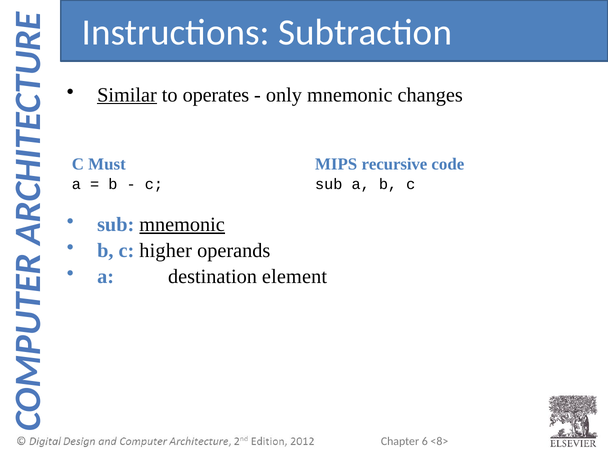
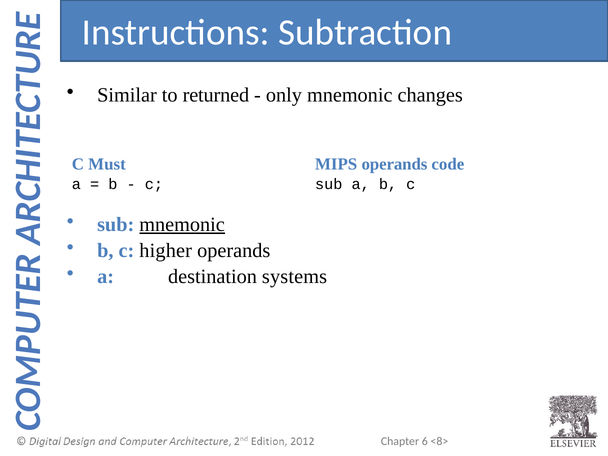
Similar underline: present -> none
operates: operates -> returned
MIPS recursive: recursive -> operands
element: element -> systems
